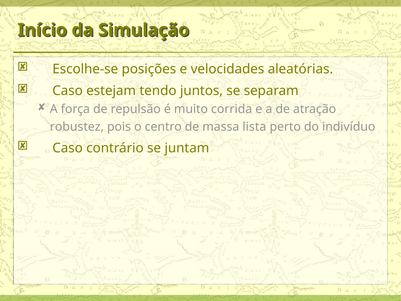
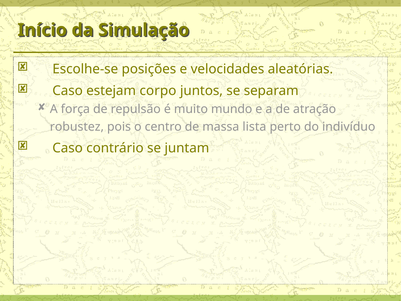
tendo: tendo -> corpo
corrida: corrida -> mundo
